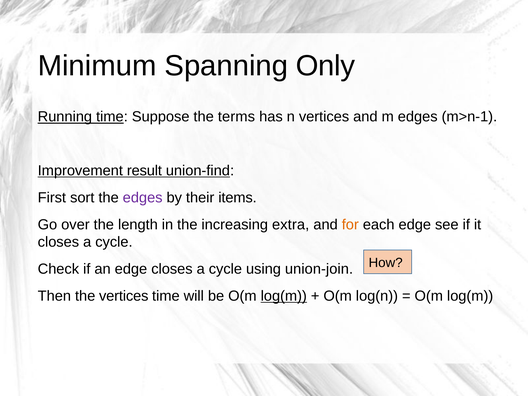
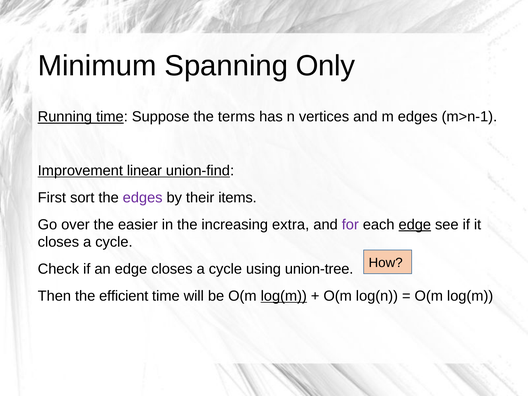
result: result -> linear
length: length -> easier
for colour: orange -> purple
edge at (415, 225) underline: none -> present
union-join: union-join -> union-tree
the vertices: vertices -> efficient
